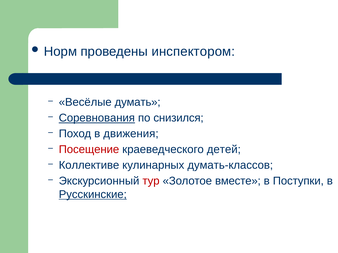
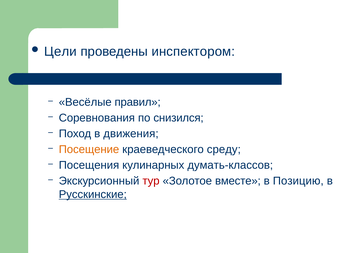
Норм: Норм -> Цели
думать: думать -> правил
Соревнования underline: present -> none
Посещение colour: red -> orange
детей: детей -> среду
Коллективе: Коллективе -> Посещения
Поступки: Поступки -> Позицию
